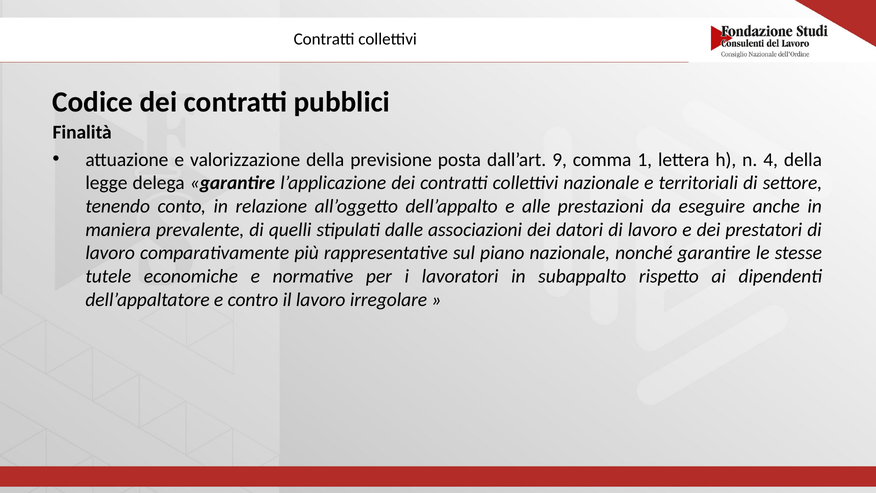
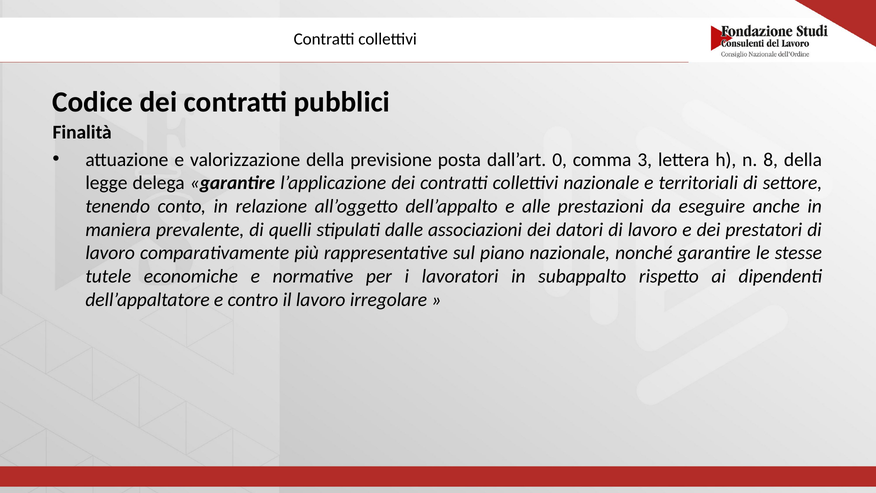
9: 9 -> 0
1: 1 -> 3
4: 4 -> 8
